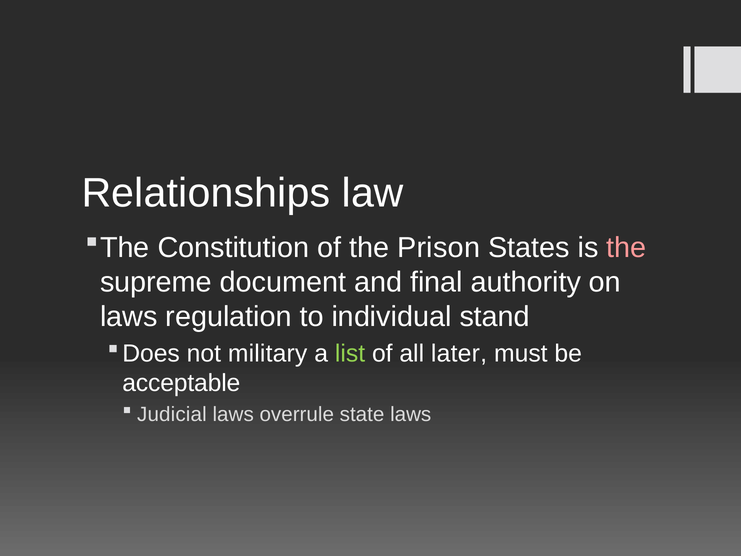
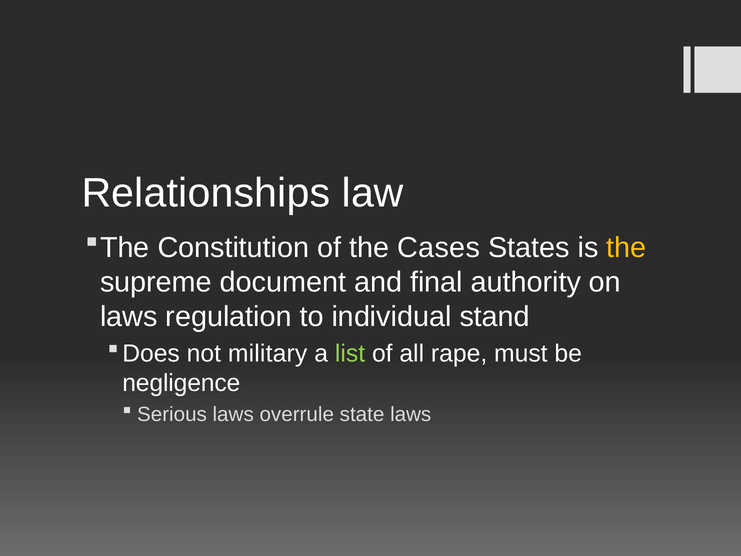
Prison: Prison -> Cases
the at (626, 247) colour: pink -> yellow
later: later -> rape
acceptable: acceptable -> negligence
Judicial: Judicial -> Serious
